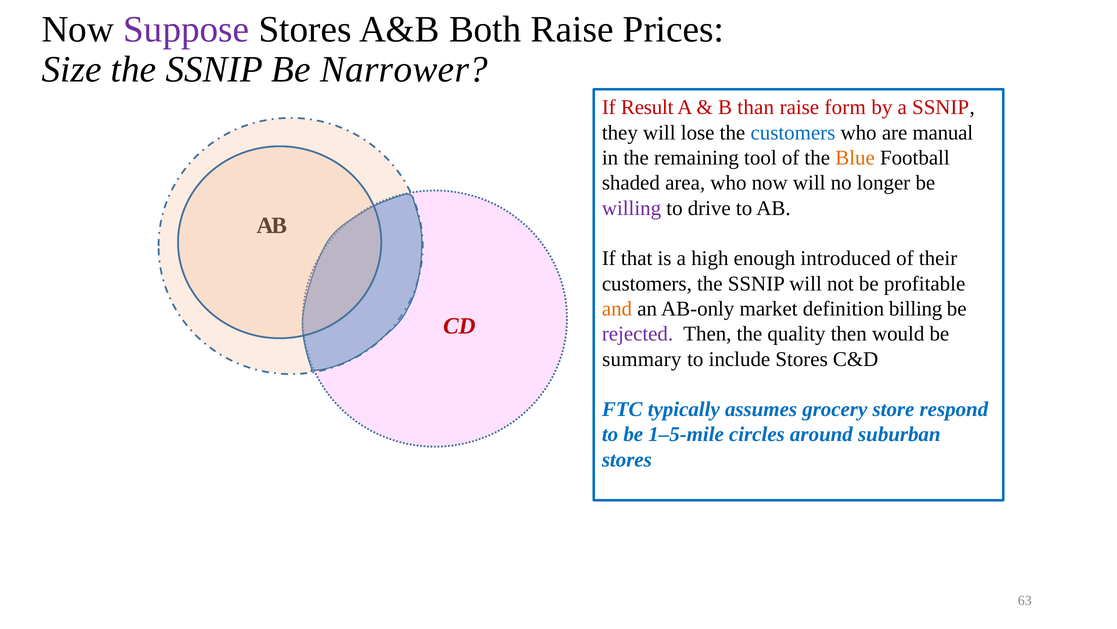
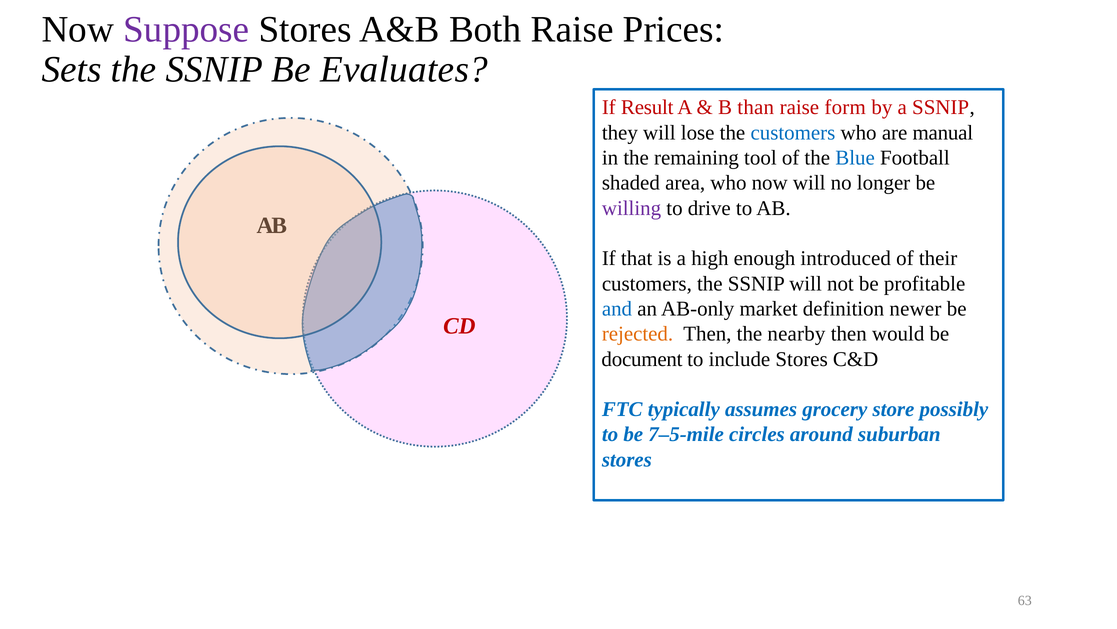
Size: Size -> Sets
Narrower: Narrower -> Evaluates
Blue colour: orange -> blue
and colour: orange -> blue
billing: billing -> newer
rejected colour: purple -> orange
quality: quality -> nearby
summary: summary -> document
respond: respond -> possibly
1–5-mile: 1–5-mile -> 7–5-mile
